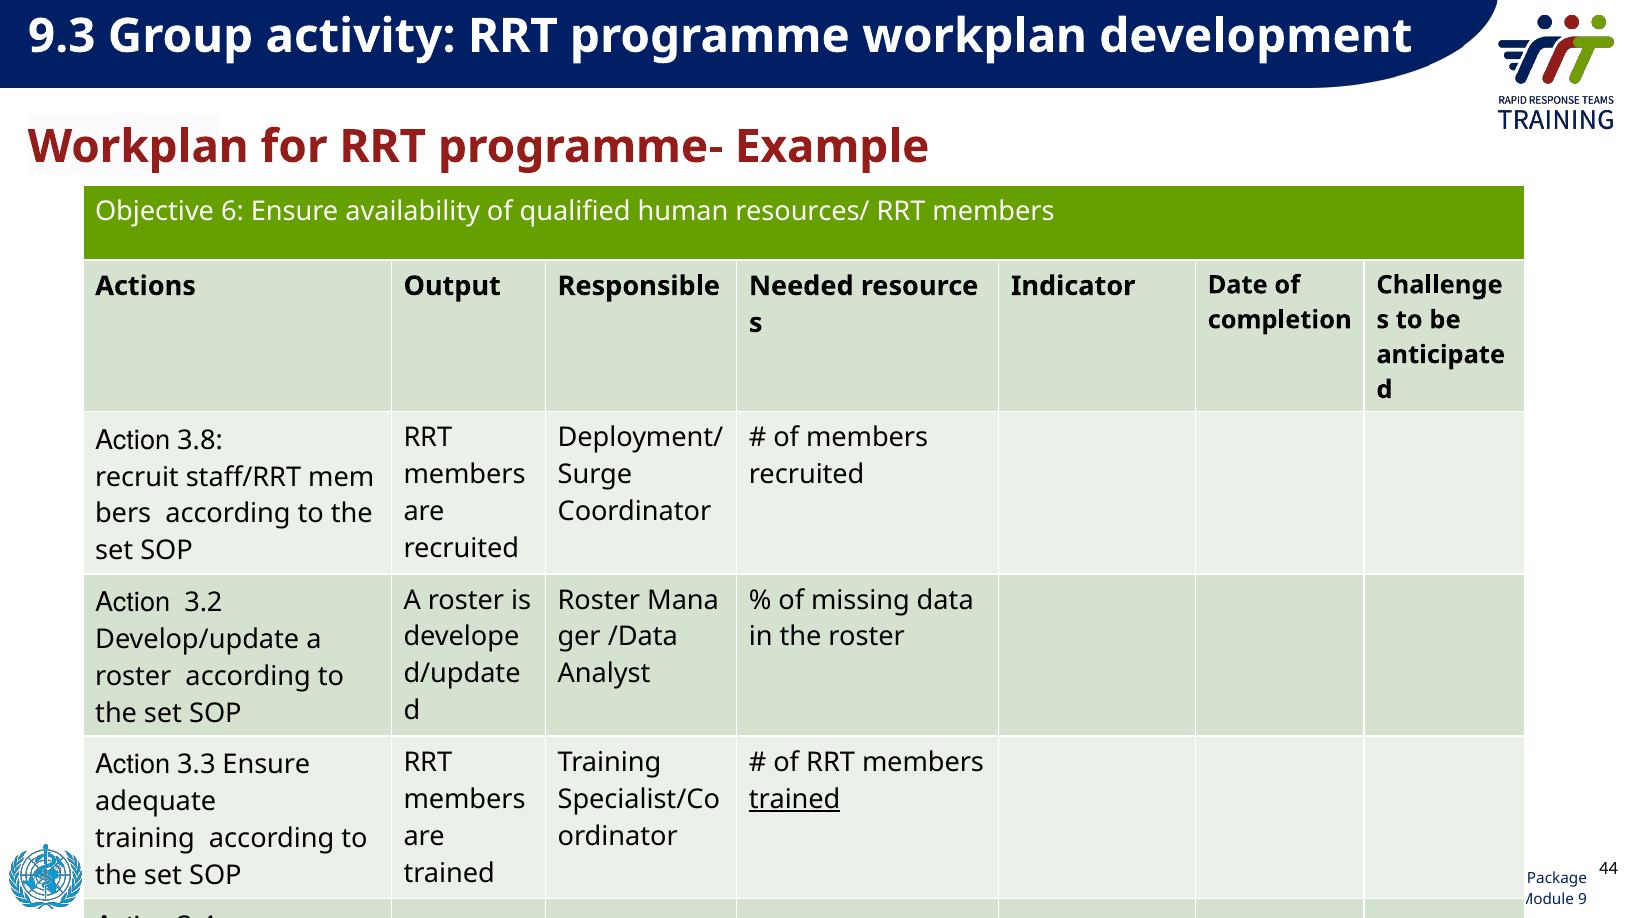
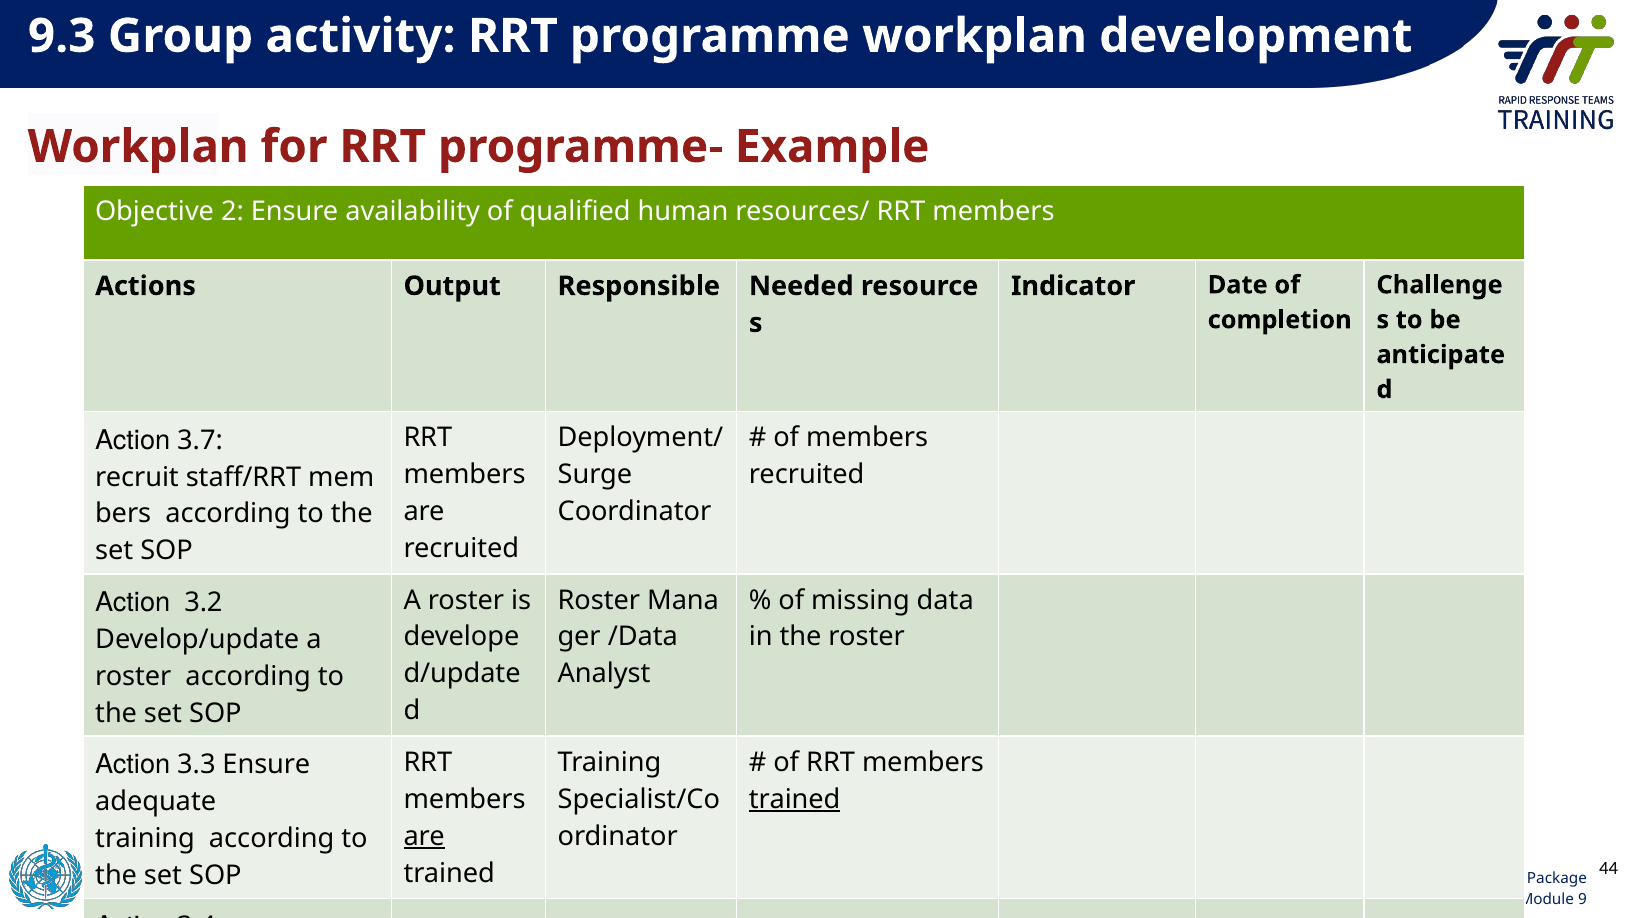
6: 6 -> 2
3.8: 3.8 -> 3.7
are at (424, 836) underline: none -> present
